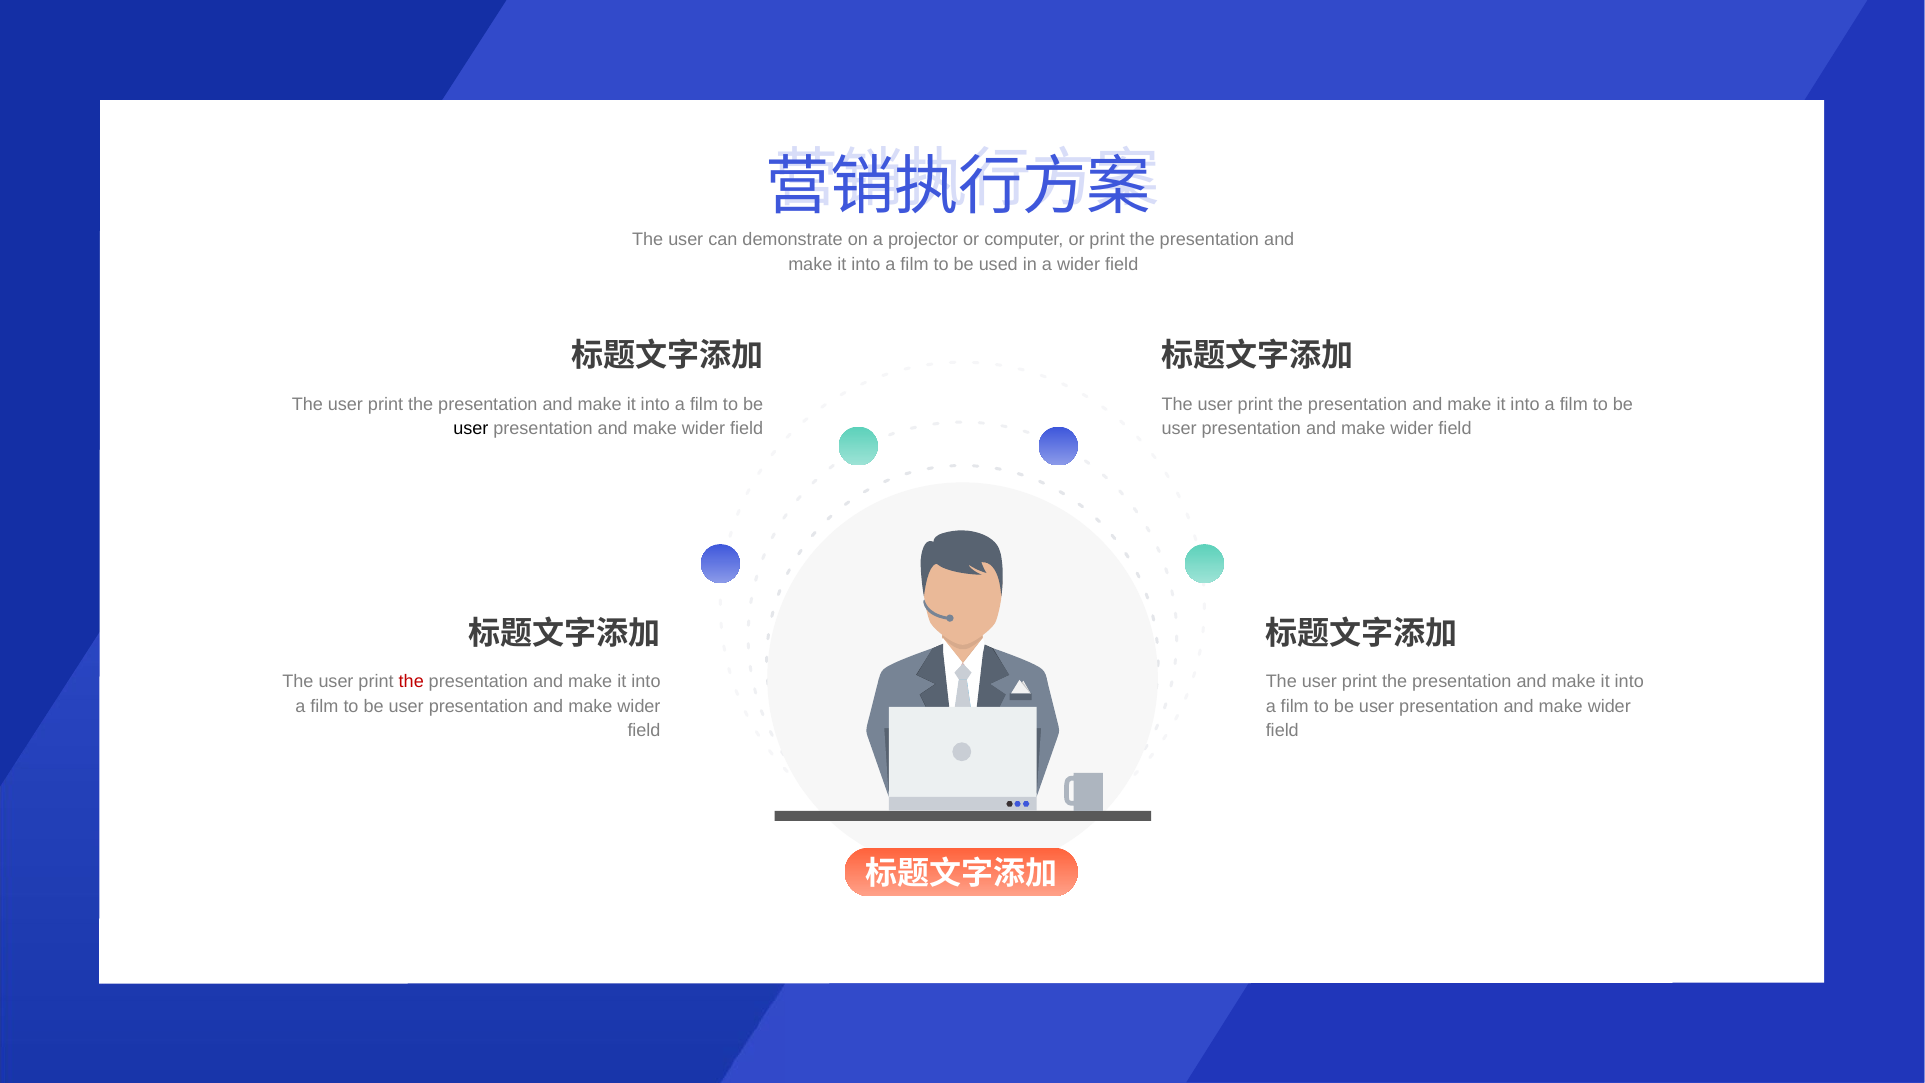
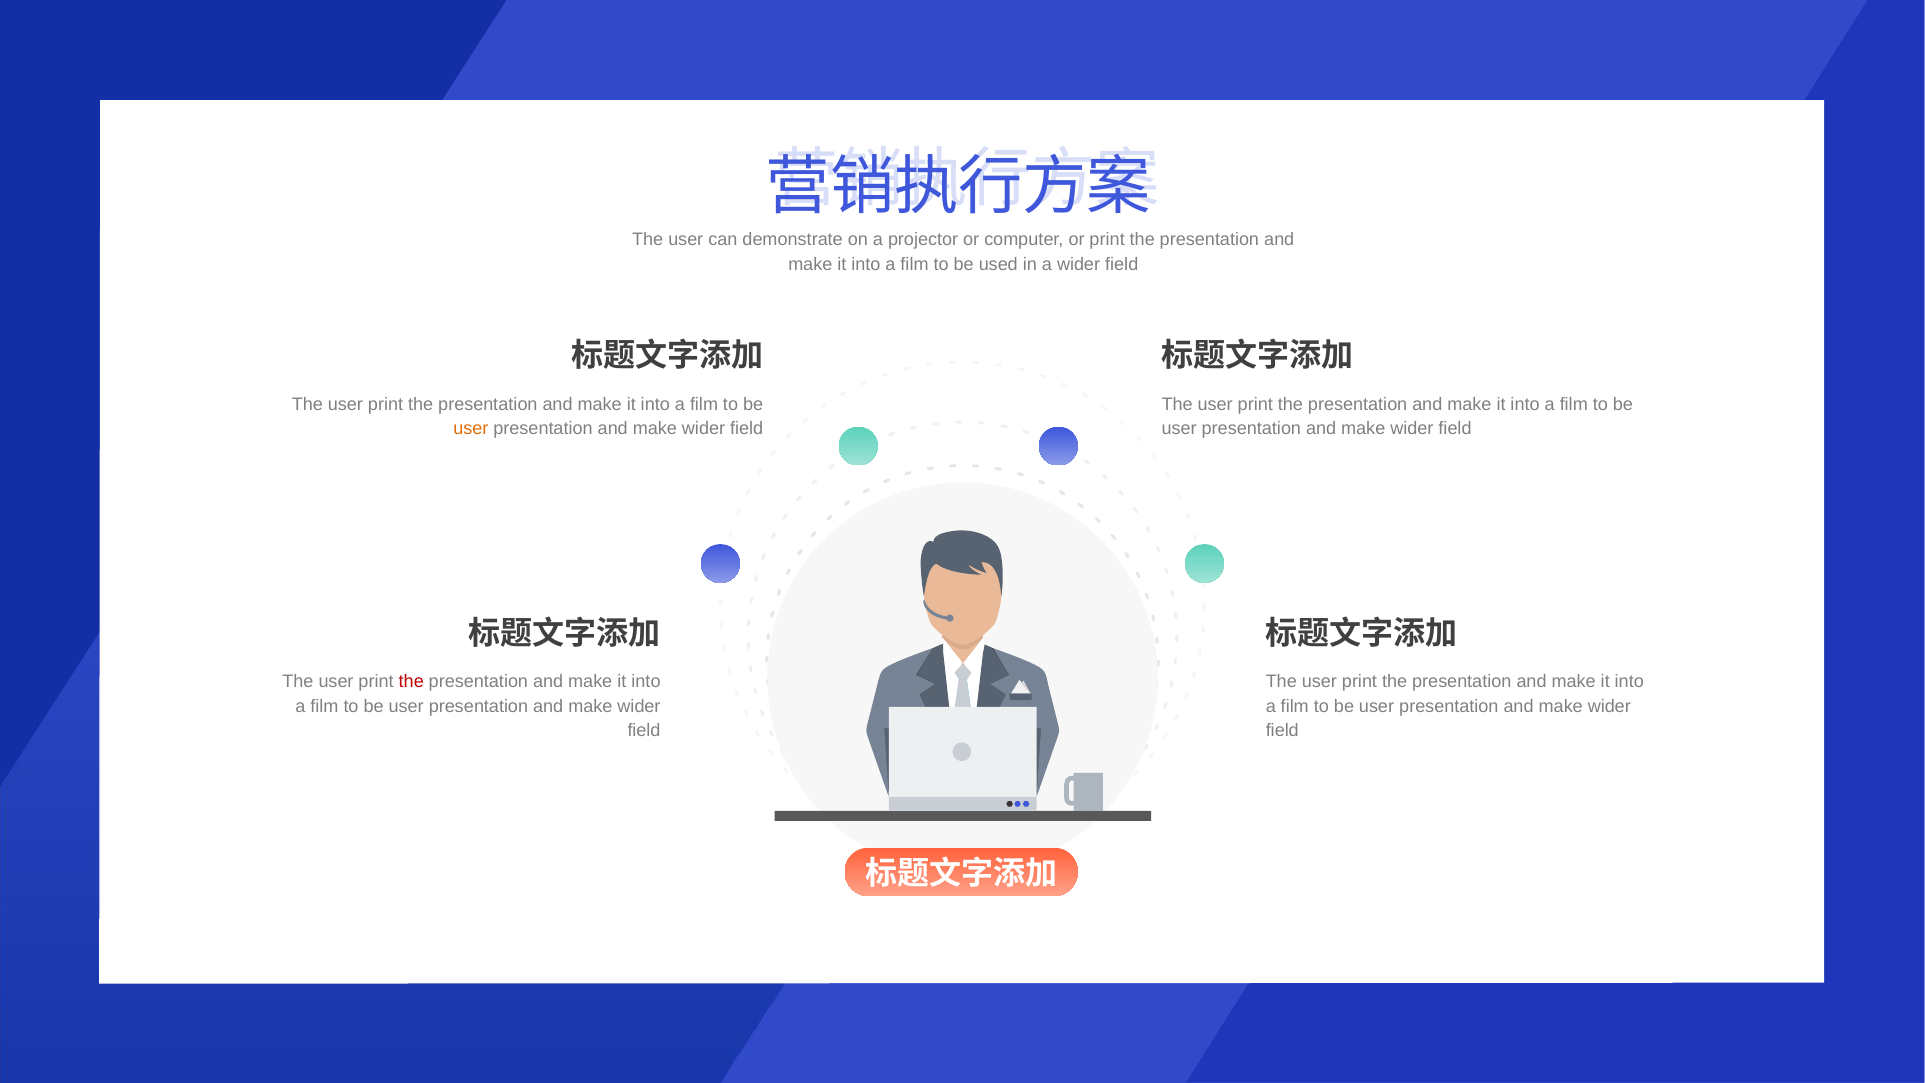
user at (471, 429) colour: black -> orange
